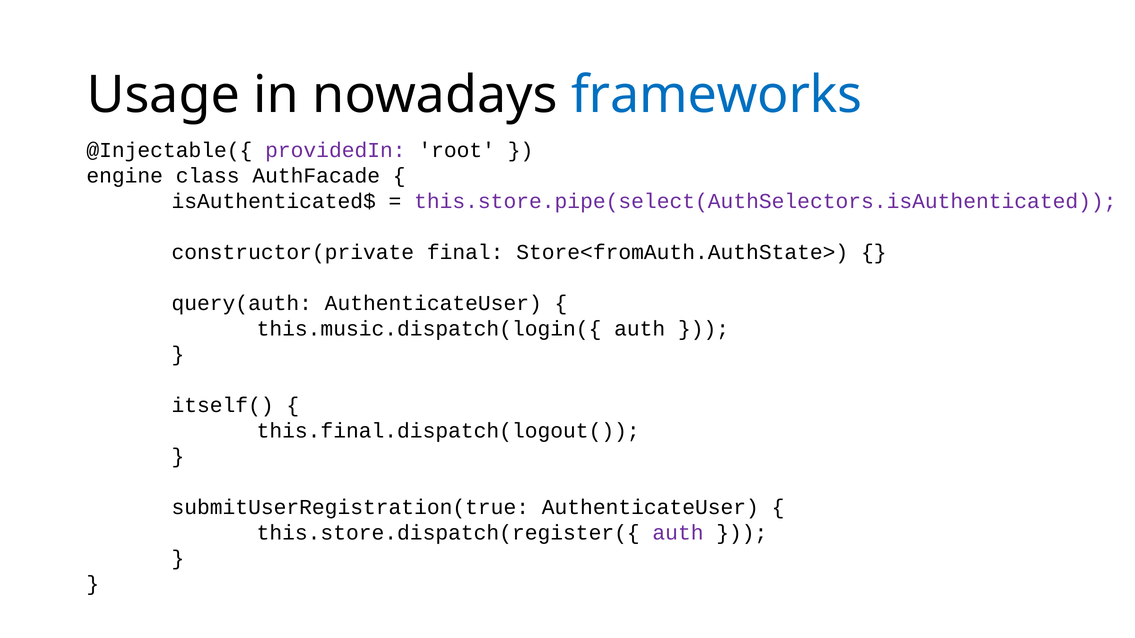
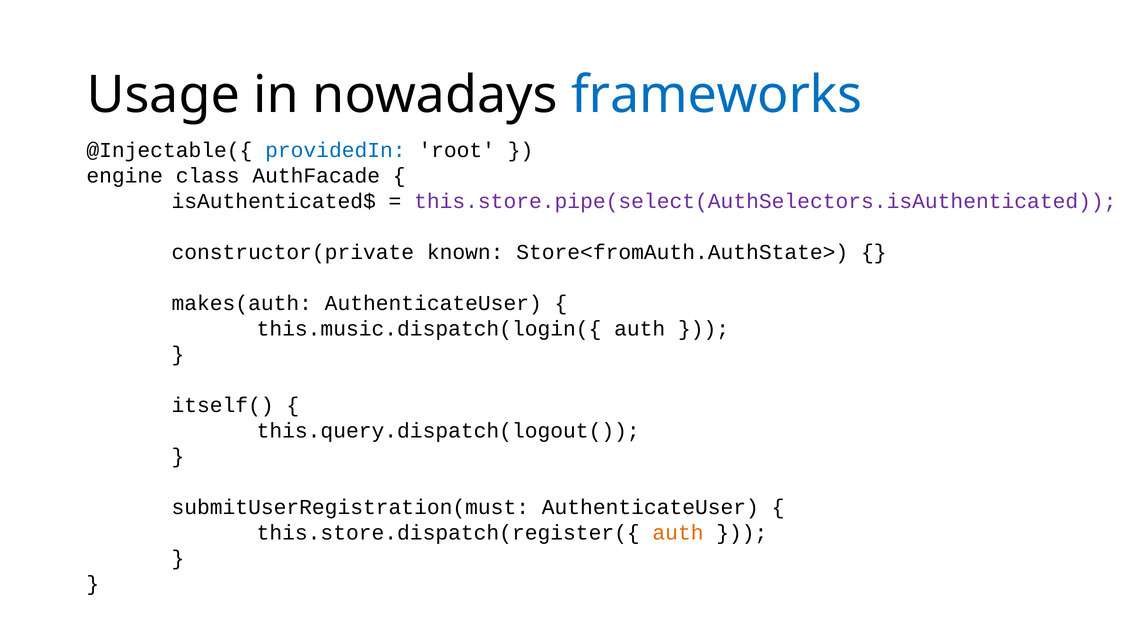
providedIn colour: purple -> blue
final: final -> known
query(auth: query(auth -> makes(auth
this.final.dispatch(logout(: this.final.dispatch(logout( -> this.query.dispatch(logout(
submitUserRegistration(true: submitUserRegistration(true -> submitUserRegistration(must
auth at (678, 533) colour: purple -> orange
